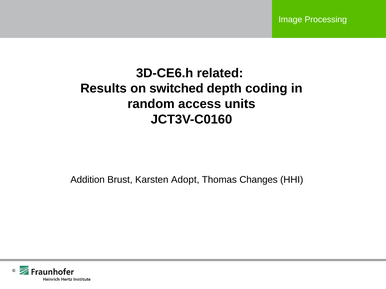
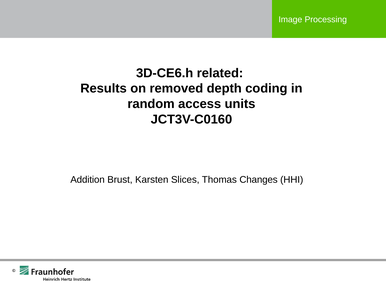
switched: switched -> removed
Adopt: Adopt -> Slices
